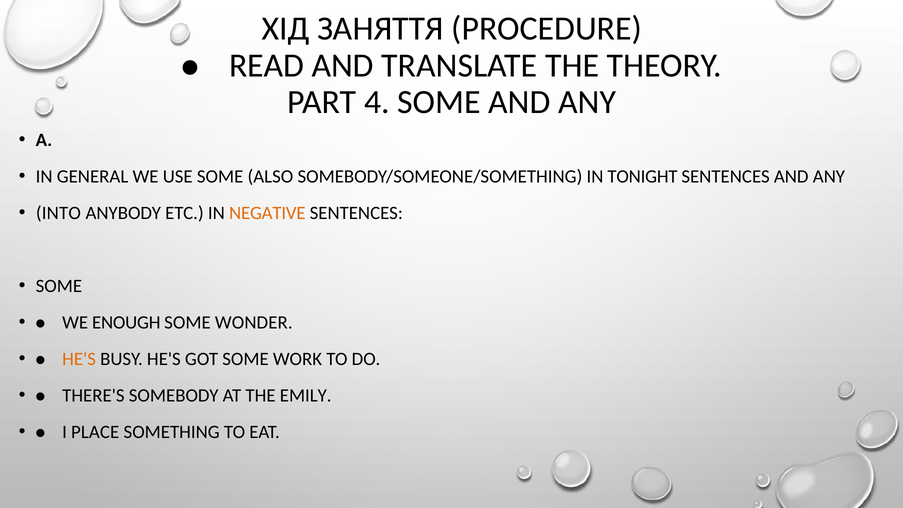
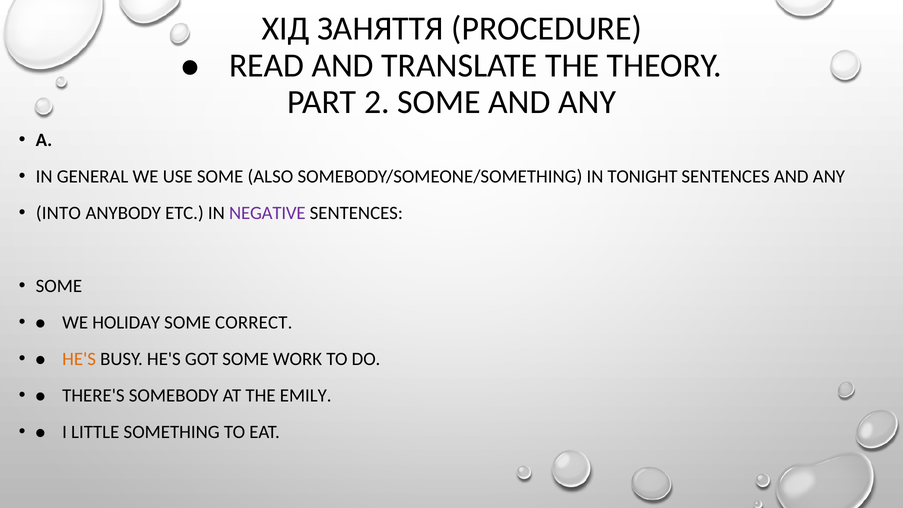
4: 4 -> 2
NEGATIVE colour: orange -> purple
ENOUGH: ENOUGH -> HOLIDAY
WONDER: WONDER -> CORRECT
PLACE: PLACE -> LITTLE
